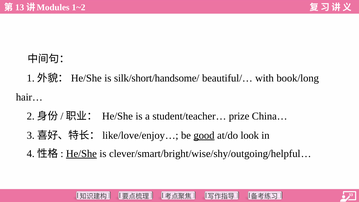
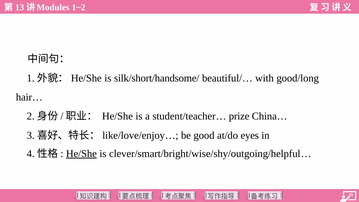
book/long: book/long -> good/long
good underline: present -> none
look: look -> eyes
